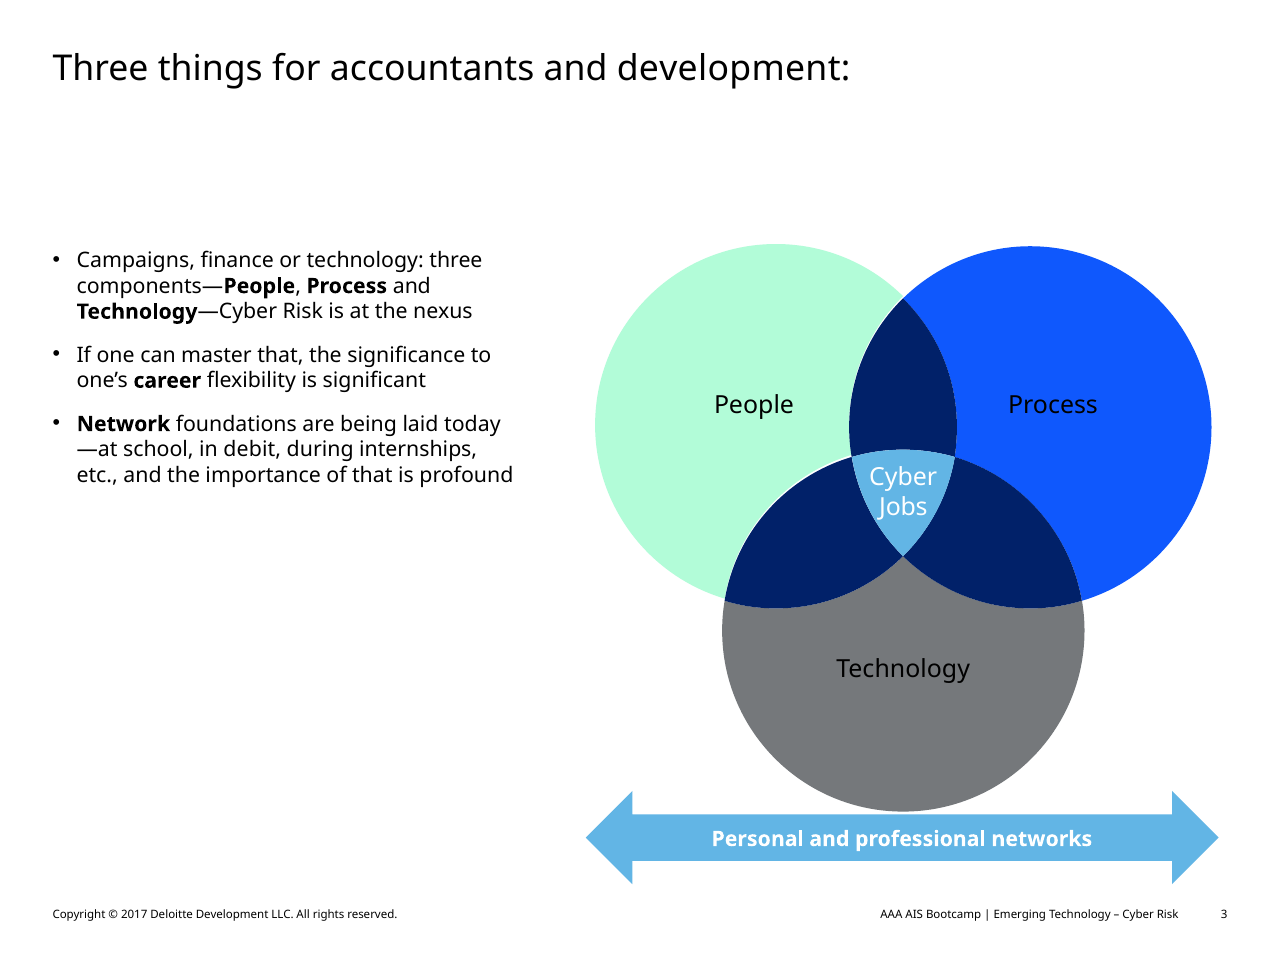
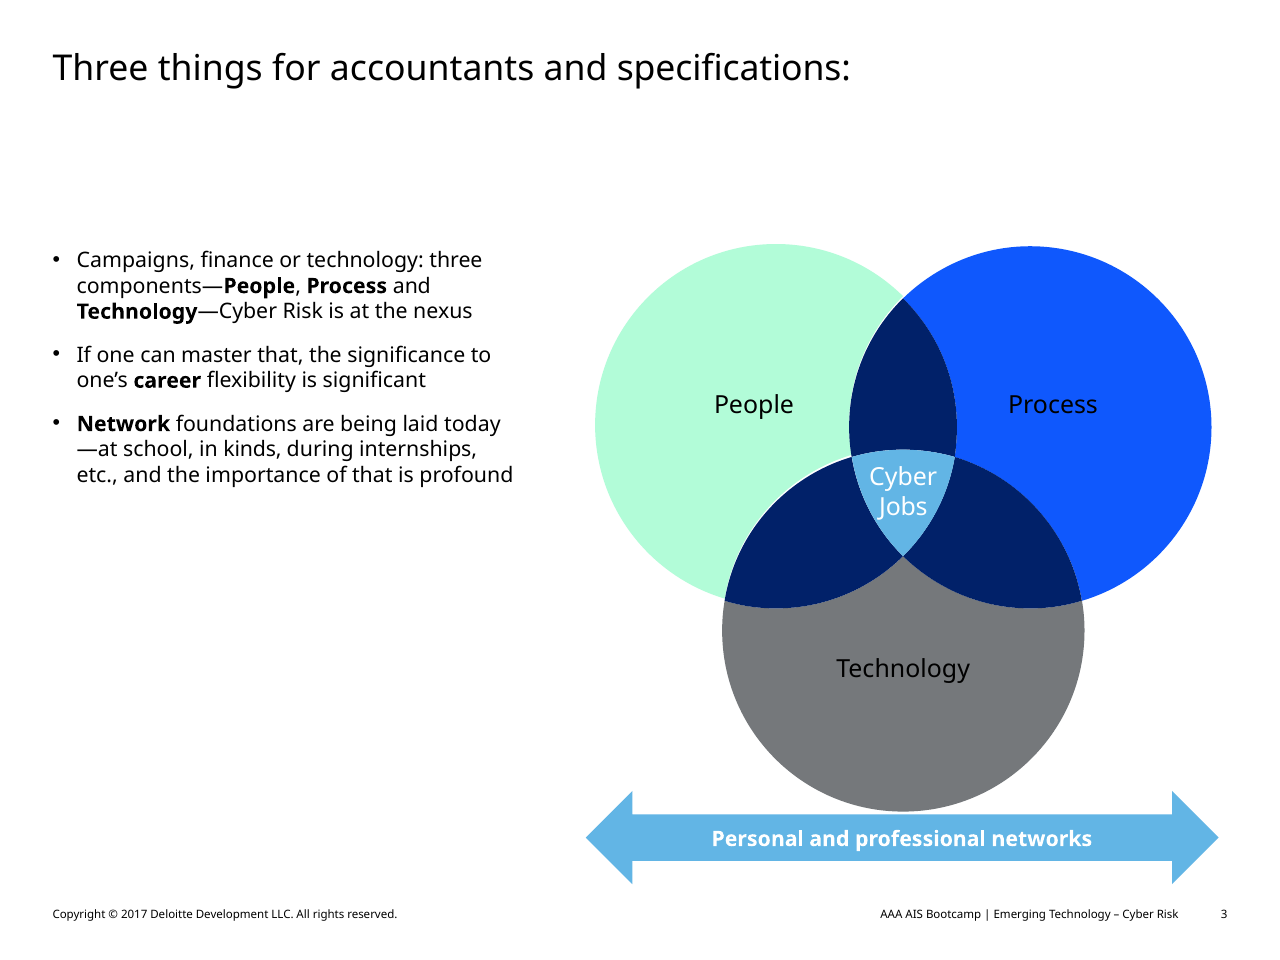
and development: development -> specifications
debit: debit -> kinds
